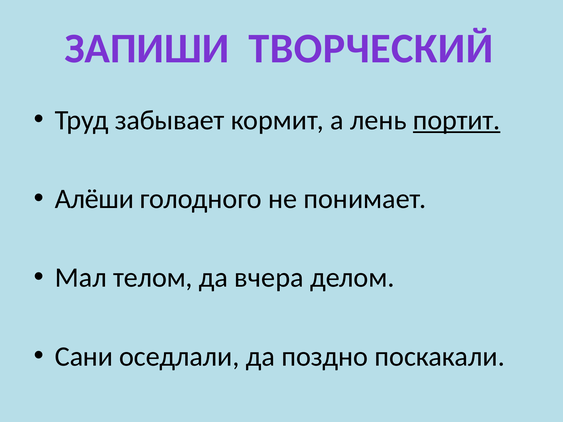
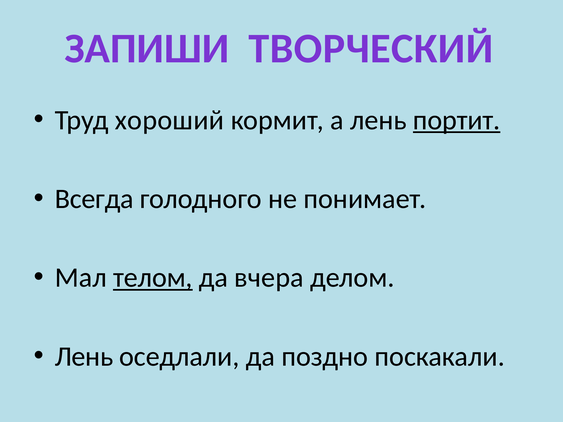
забывает: забывает -> хороший
Алёши: Алёши -> Всегда
телом underline: none -> present
Сани at (84, 357): Сани -> Лень
